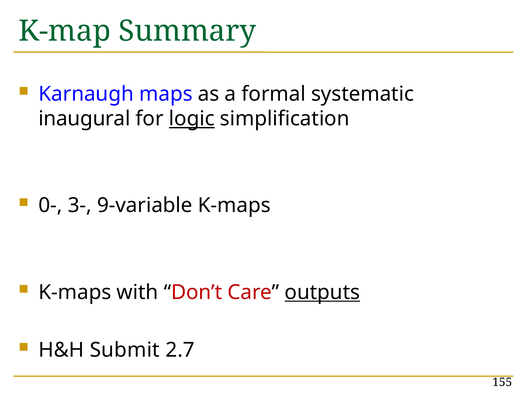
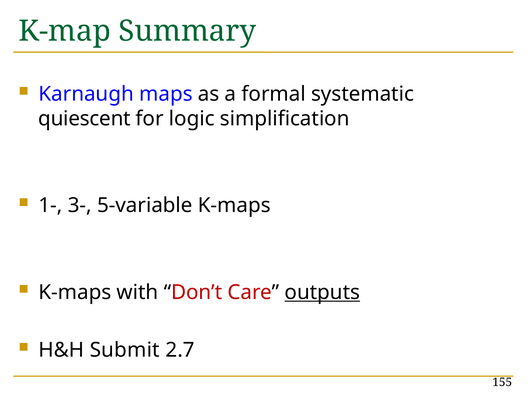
inaugural: inaugural -> quiescent
logic underline: present -> none
0-: 0- -> 1-
9-variable: 9-variable -> 5-variable
